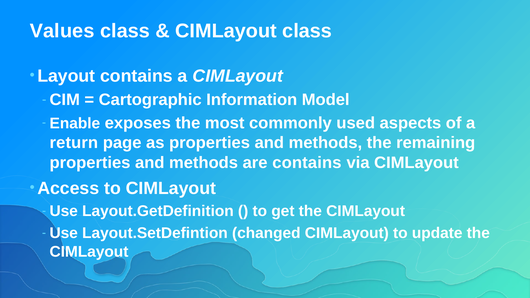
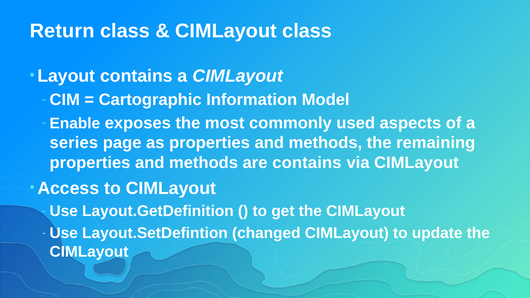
Values: Values -> Return
return: return -> series
